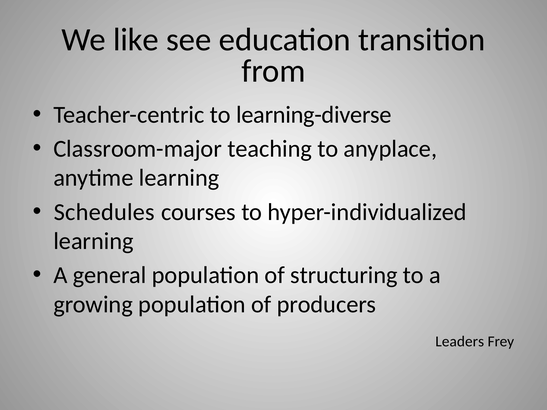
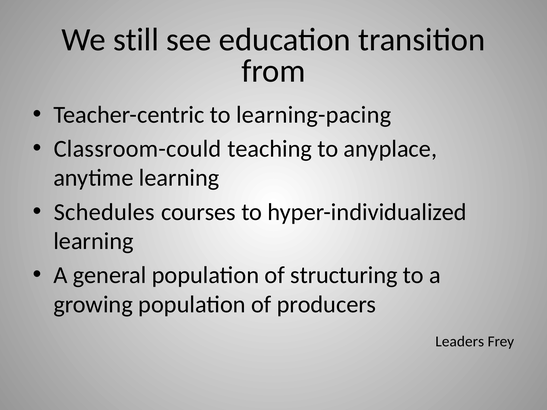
like: like -> still
learning-diverse: learning-diverse -> learning-pacing
Classroom-major: Classroom-major -> Classroom-could
